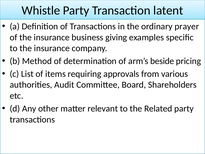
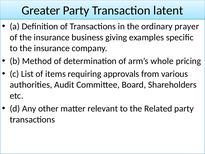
Whistle: Whistle -> Greater
beside: beside -> whole
